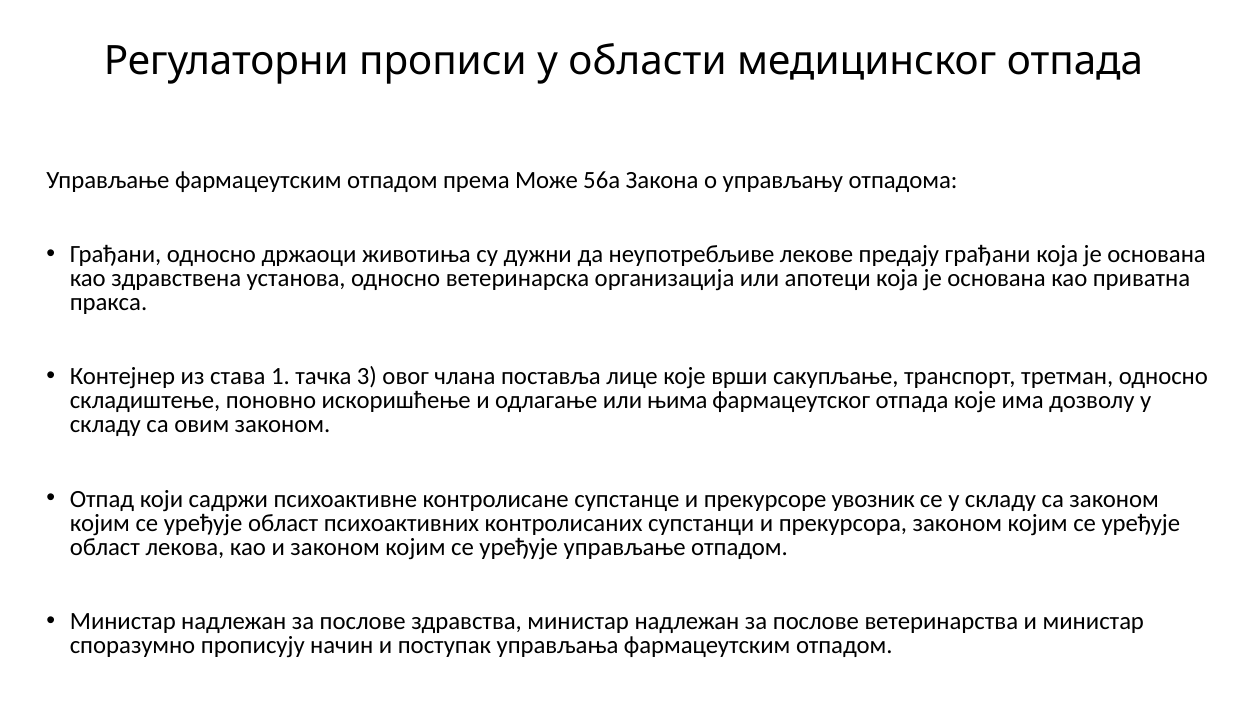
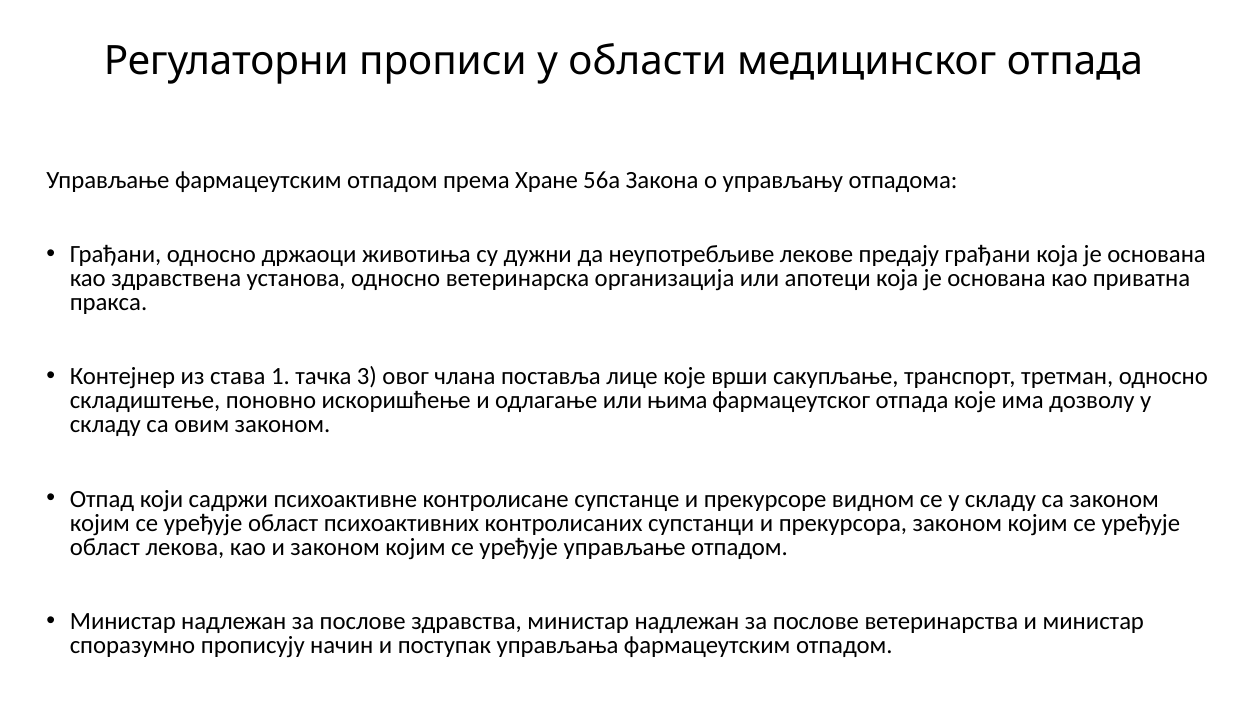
Може: Може -> Хране
увозник: увозник -> видном
